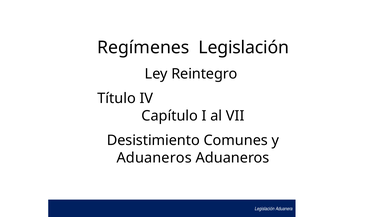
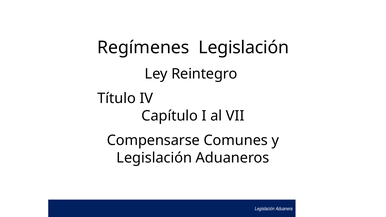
Desistimiento: Desistimiento -> Compensarse
Aduaneros at (154, 158): Aduaneros -> Legislación
